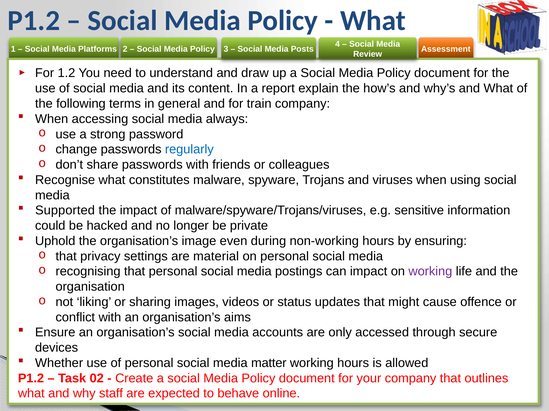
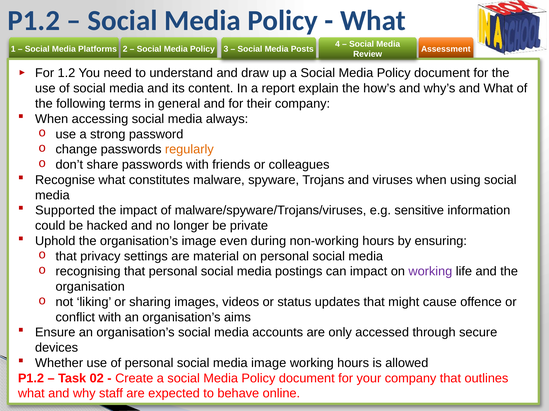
train: train -> their
regularly colour: blue -> orange
media matter: matter -> image
